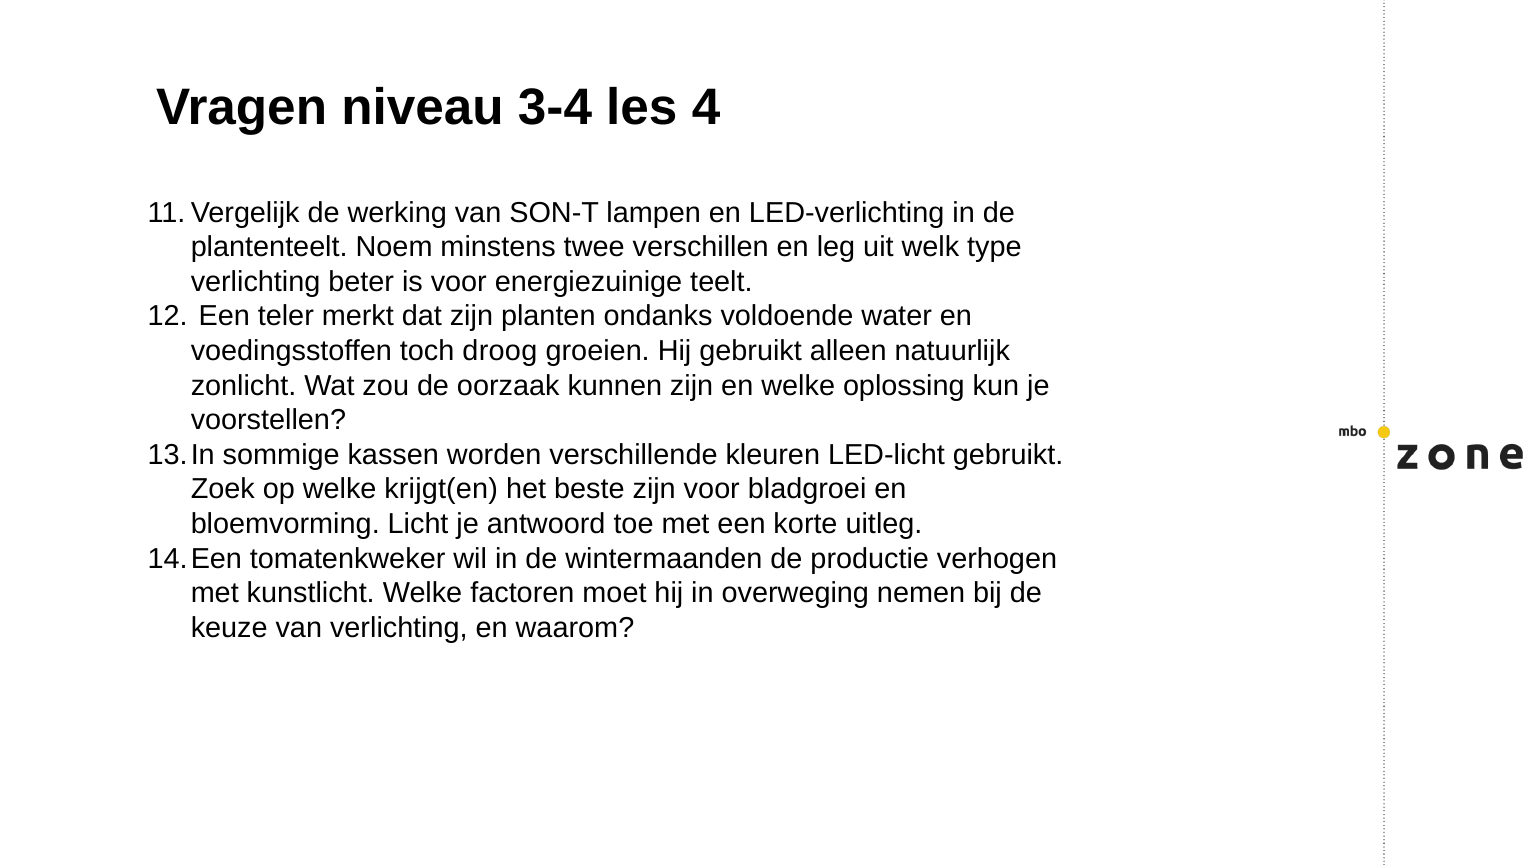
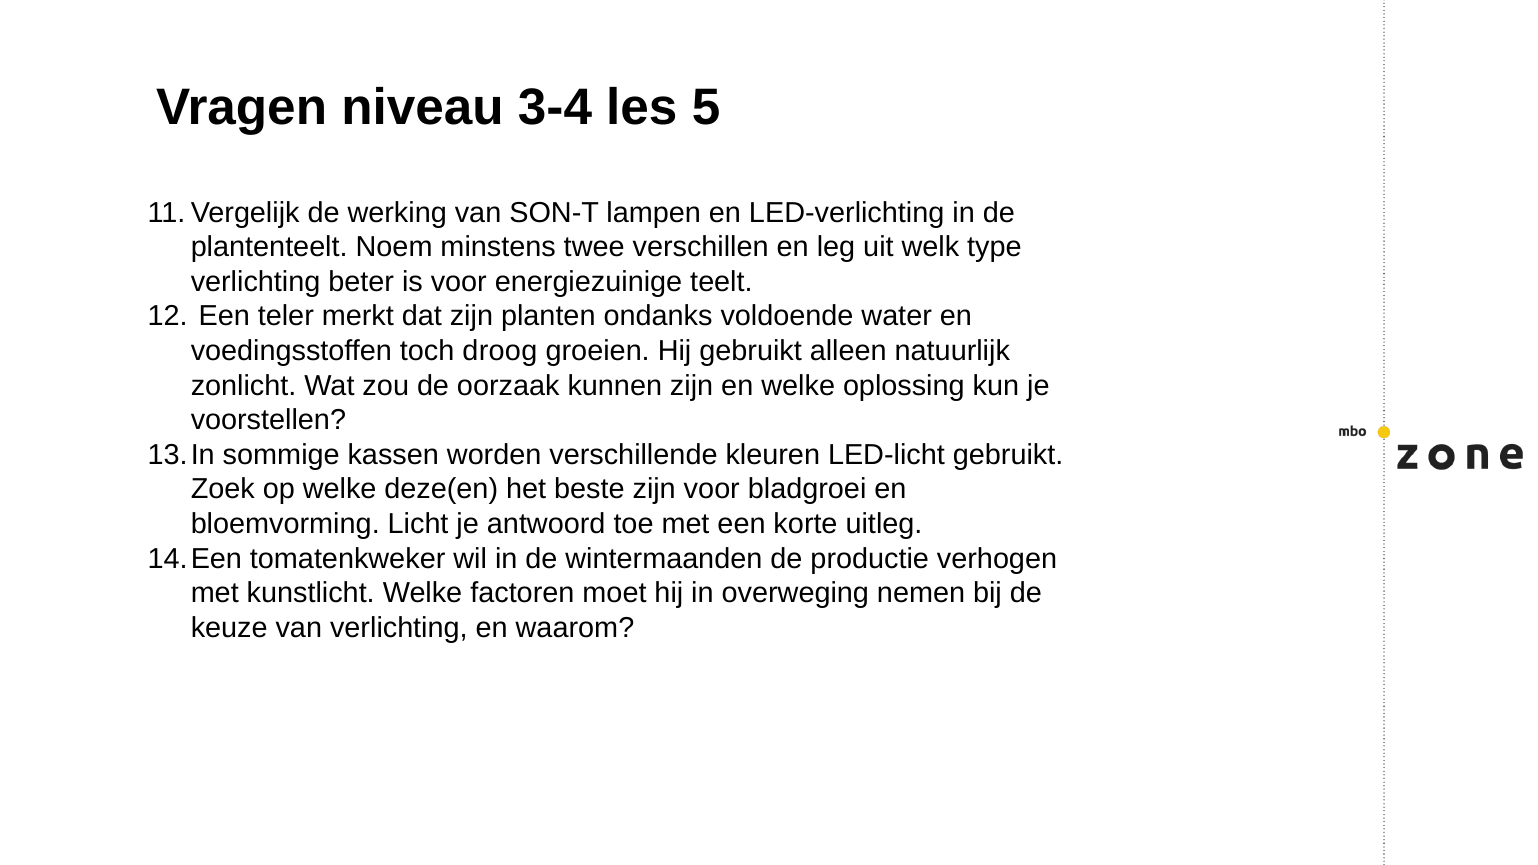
4: 4 -> 5
krijgt(en: krijgt(en -> deze(en
